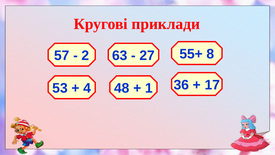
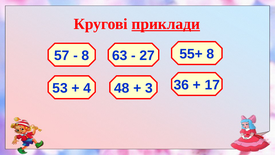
приклади underline: none -> present
2 at (85, 56): 2 -> 8
1: 1 -> 3
